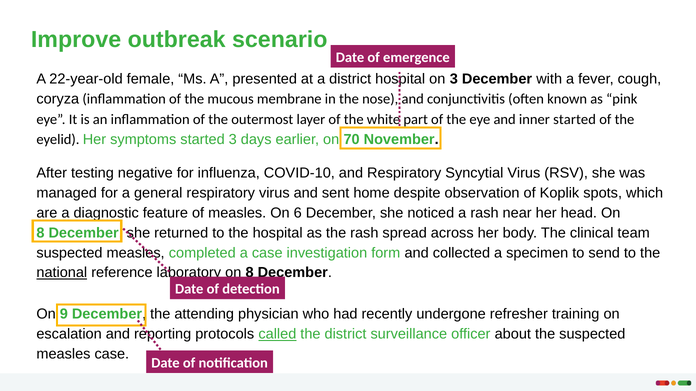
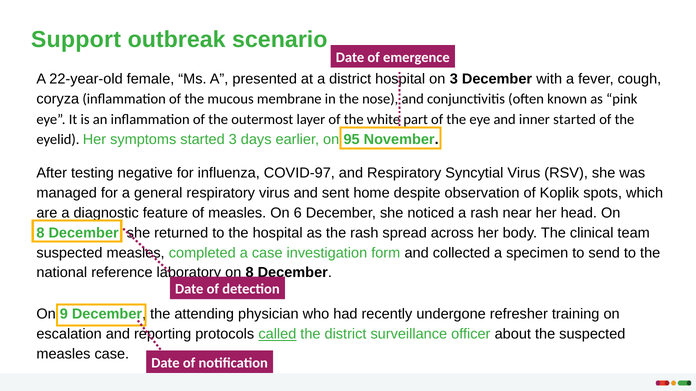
Improve: Improve -> Support
70: 70 -> 95
COVID-10: COVID-10 -> COVID-97
national underline: present -> none
